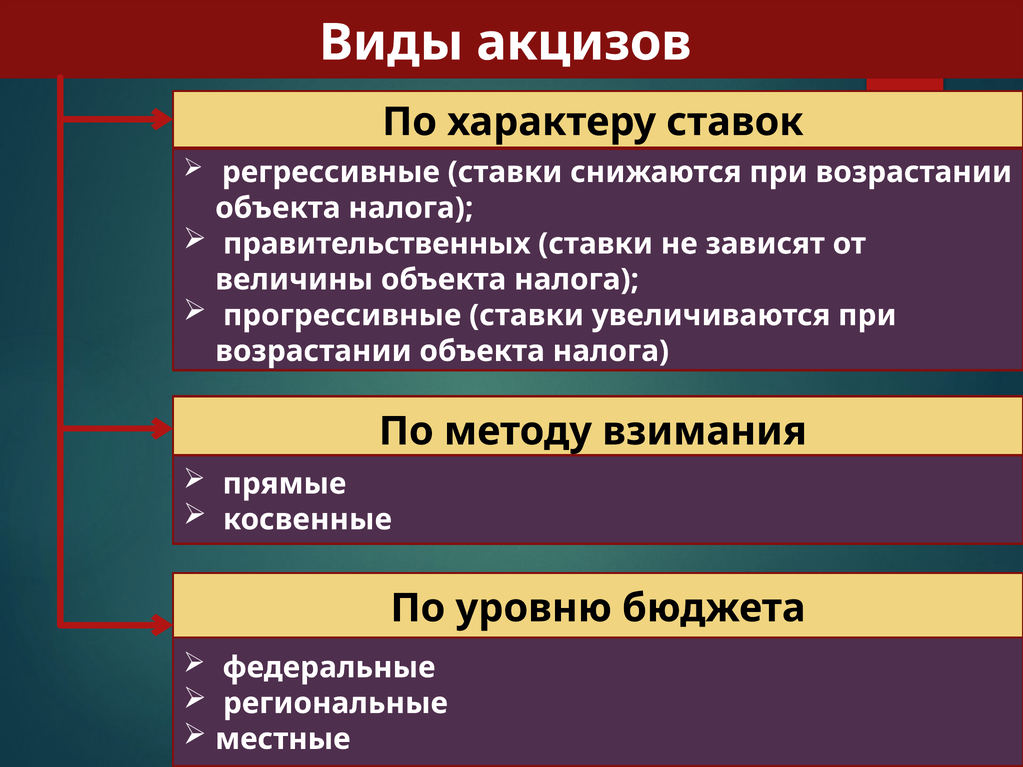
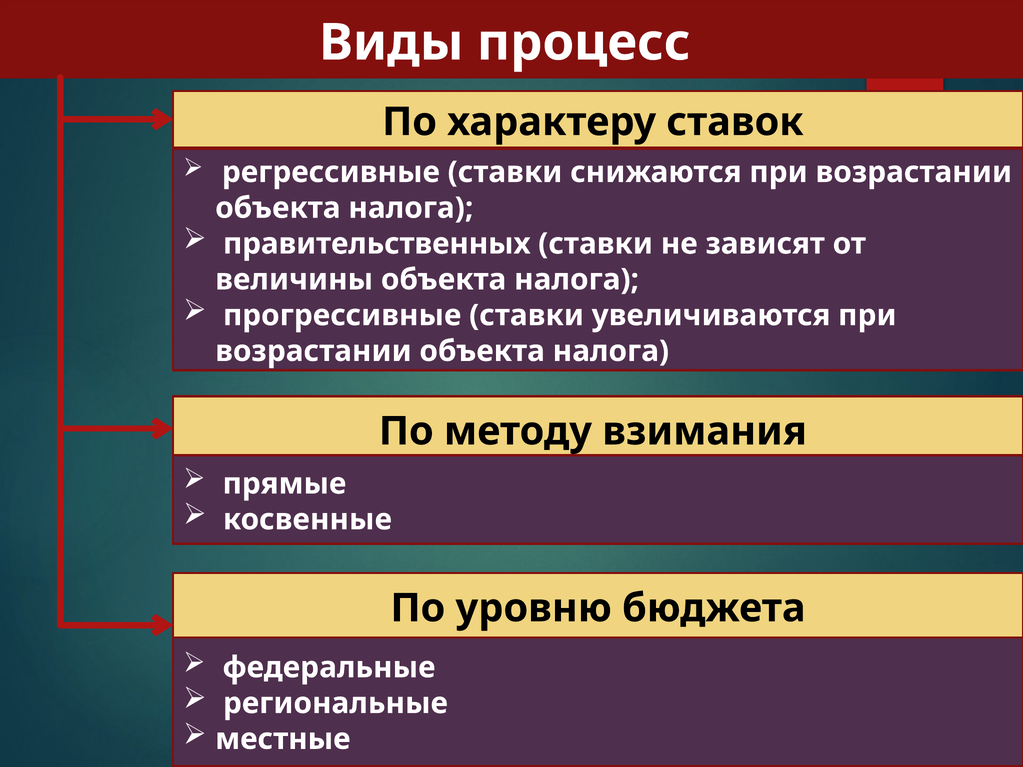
акцизов: акцизов -> процесс
